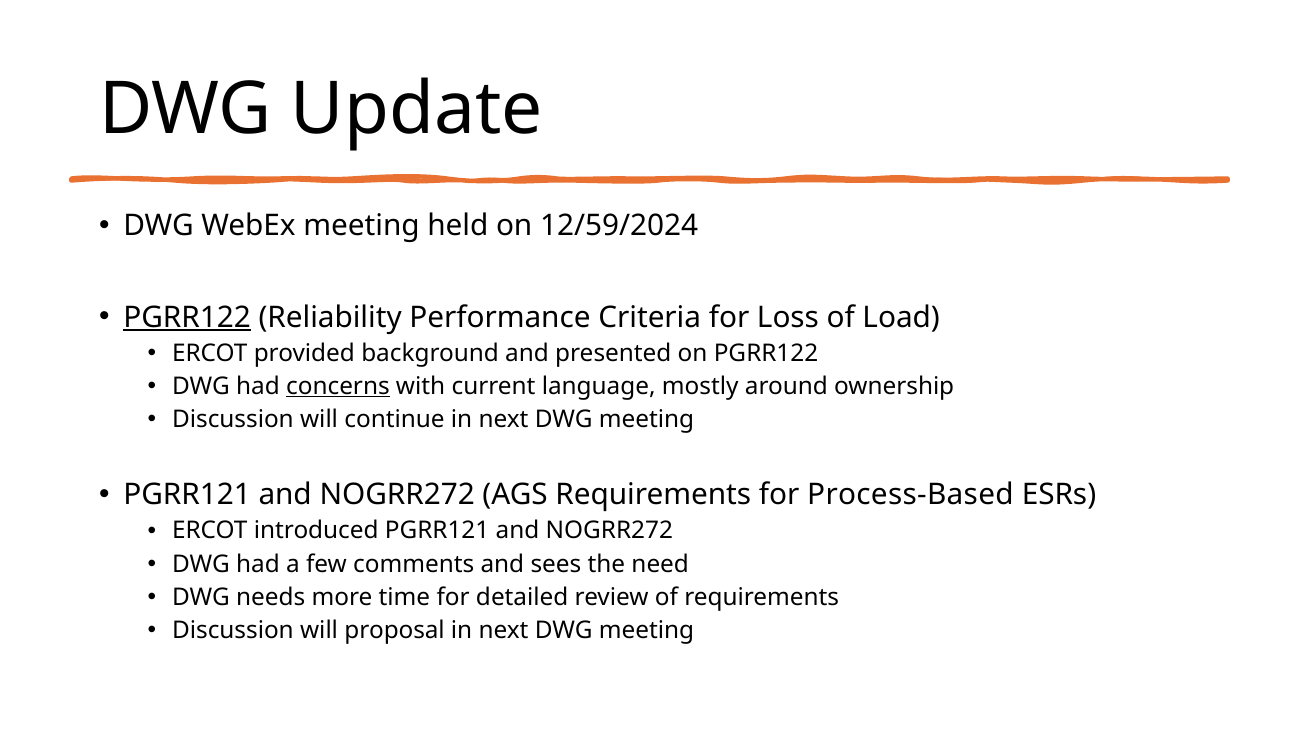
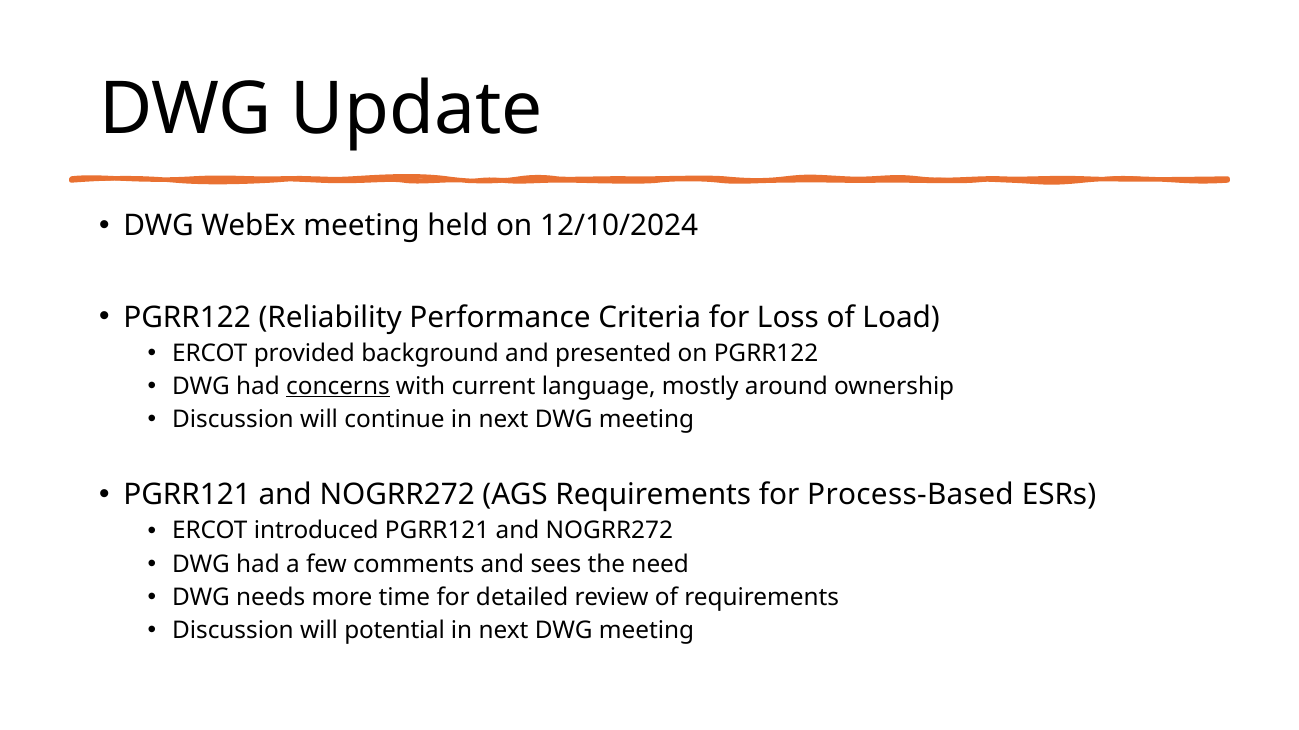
12/59/2024: 12/59/2024 -> 12/10/2024
PGRR122 at (187, 318) underline: present -> none
proposal: proposal -> potential
